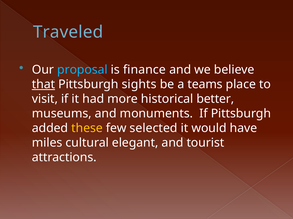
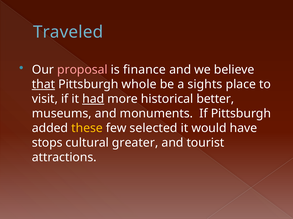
proposal colour: light blue -> pink
sights: sights -> whole
teams: teams -> sights
had underline: none -> present
miles: miles -> stops
elegant: elegant -> greater
